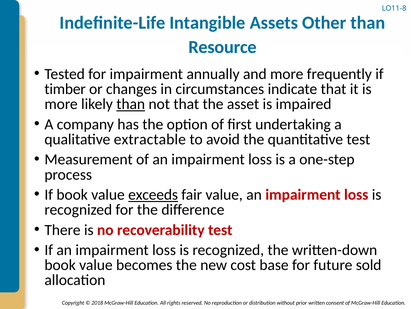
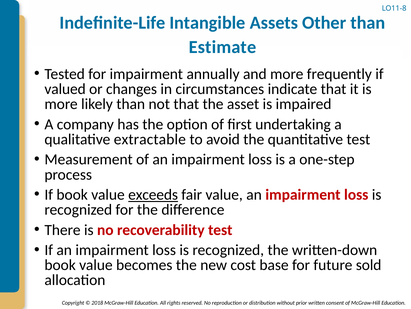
Resource: Resource -> Estimate
timber: timber -> valued
than at (131, 104) underline: present -> none
